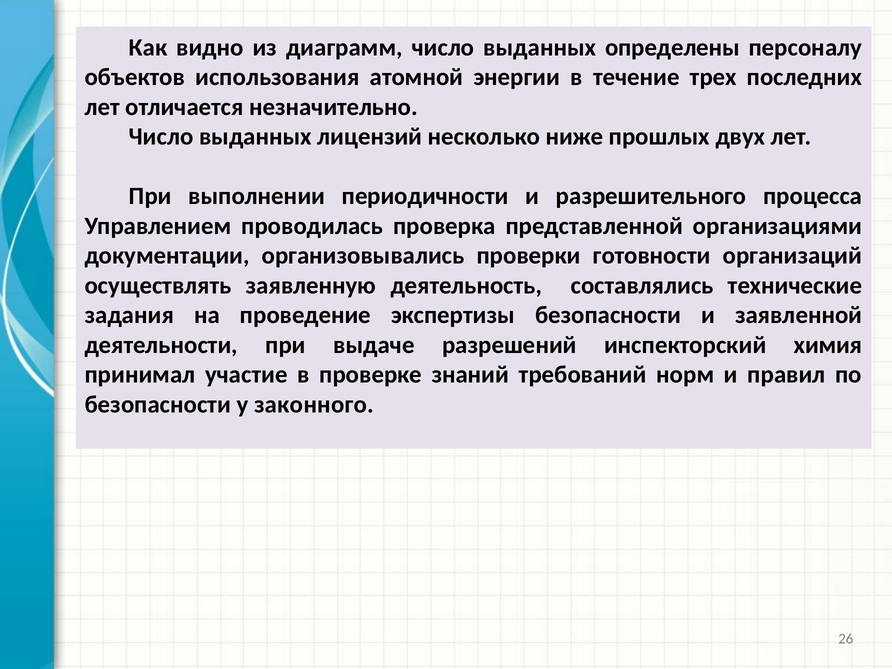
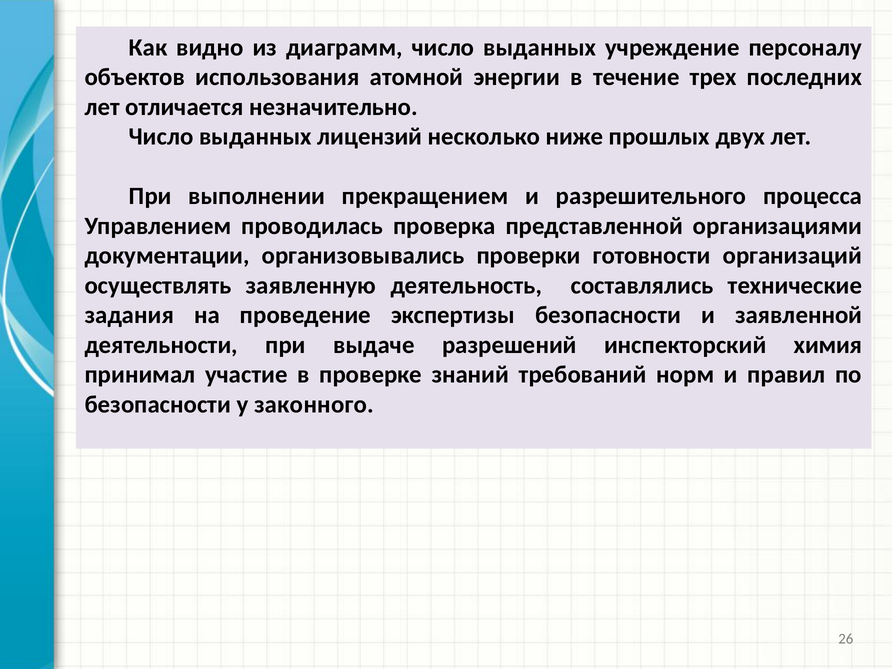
определены: определены -> учреждение
периодичности: периодичности -> прекращением
